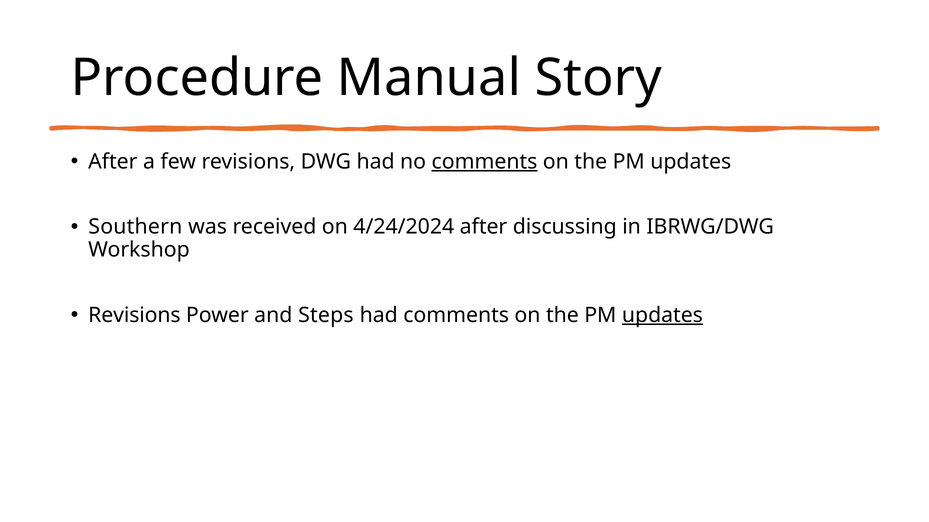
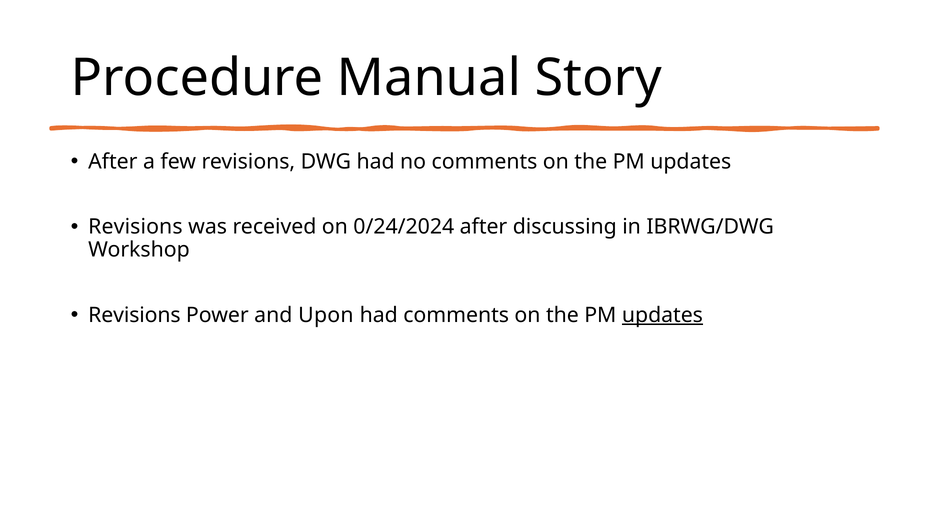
comments at (484, 162) underline: present -> none
Southern at (135, 227): Southern -> Revisions
4/24/2024: 4/24/2024 -> 0/24/2024
Steps: Steps -> Upon
